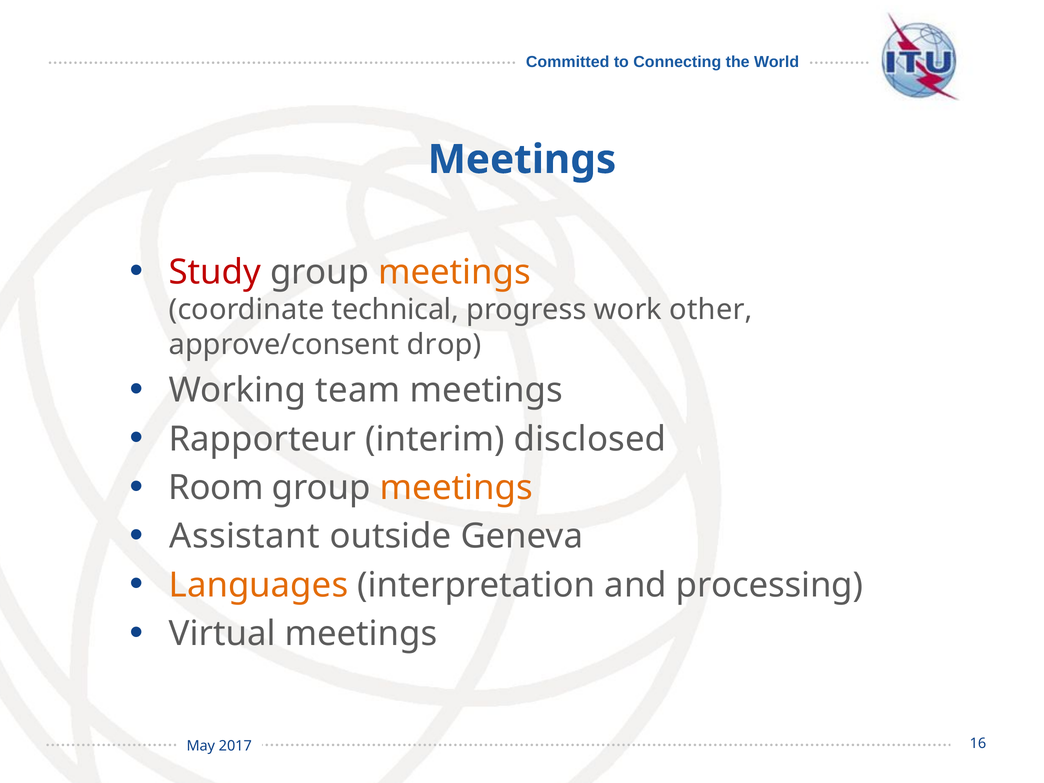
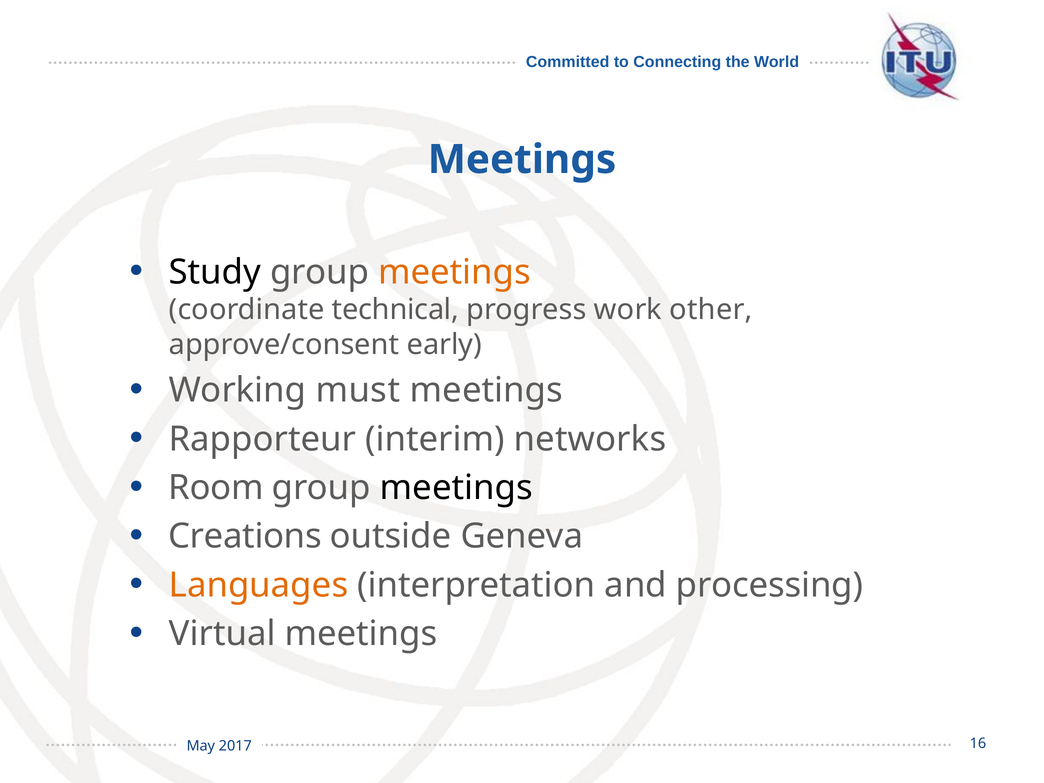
Study colour: red -> black
drop: drop -> early
team: team -> must
disclosed: disclosed -> networks
meetings at (456, 488) colour: orange -> black
Assistant: Assistant -> Creations
